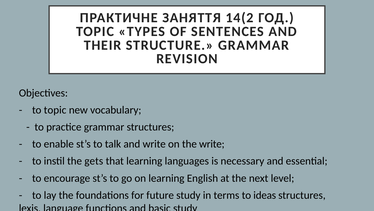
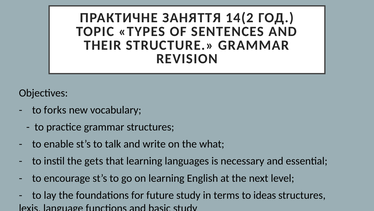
to topic: topic -> forks
the write: write -> what
